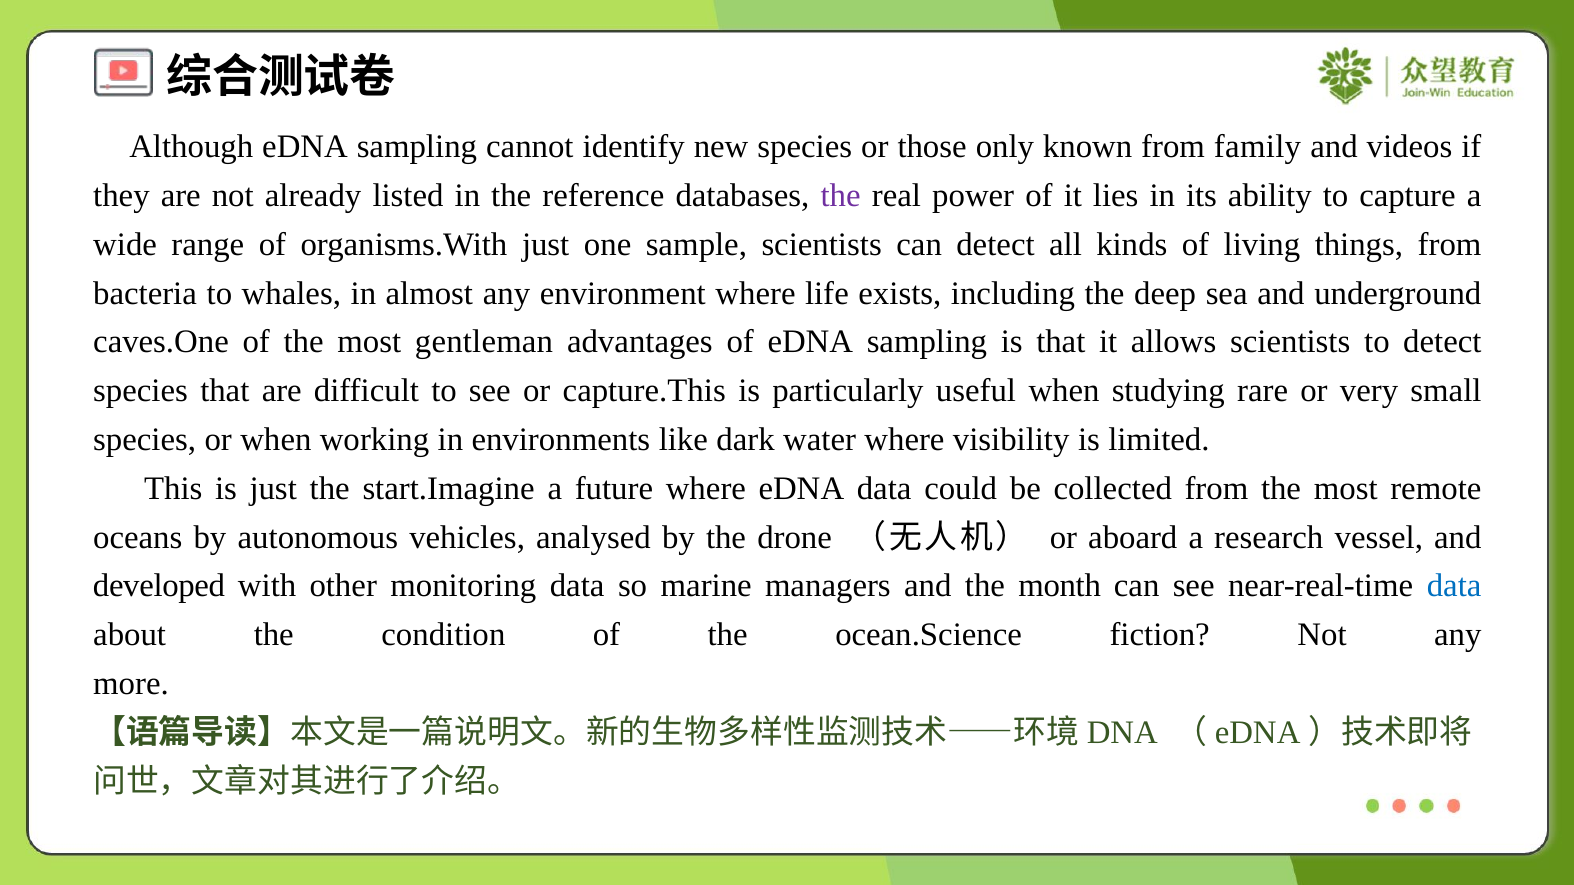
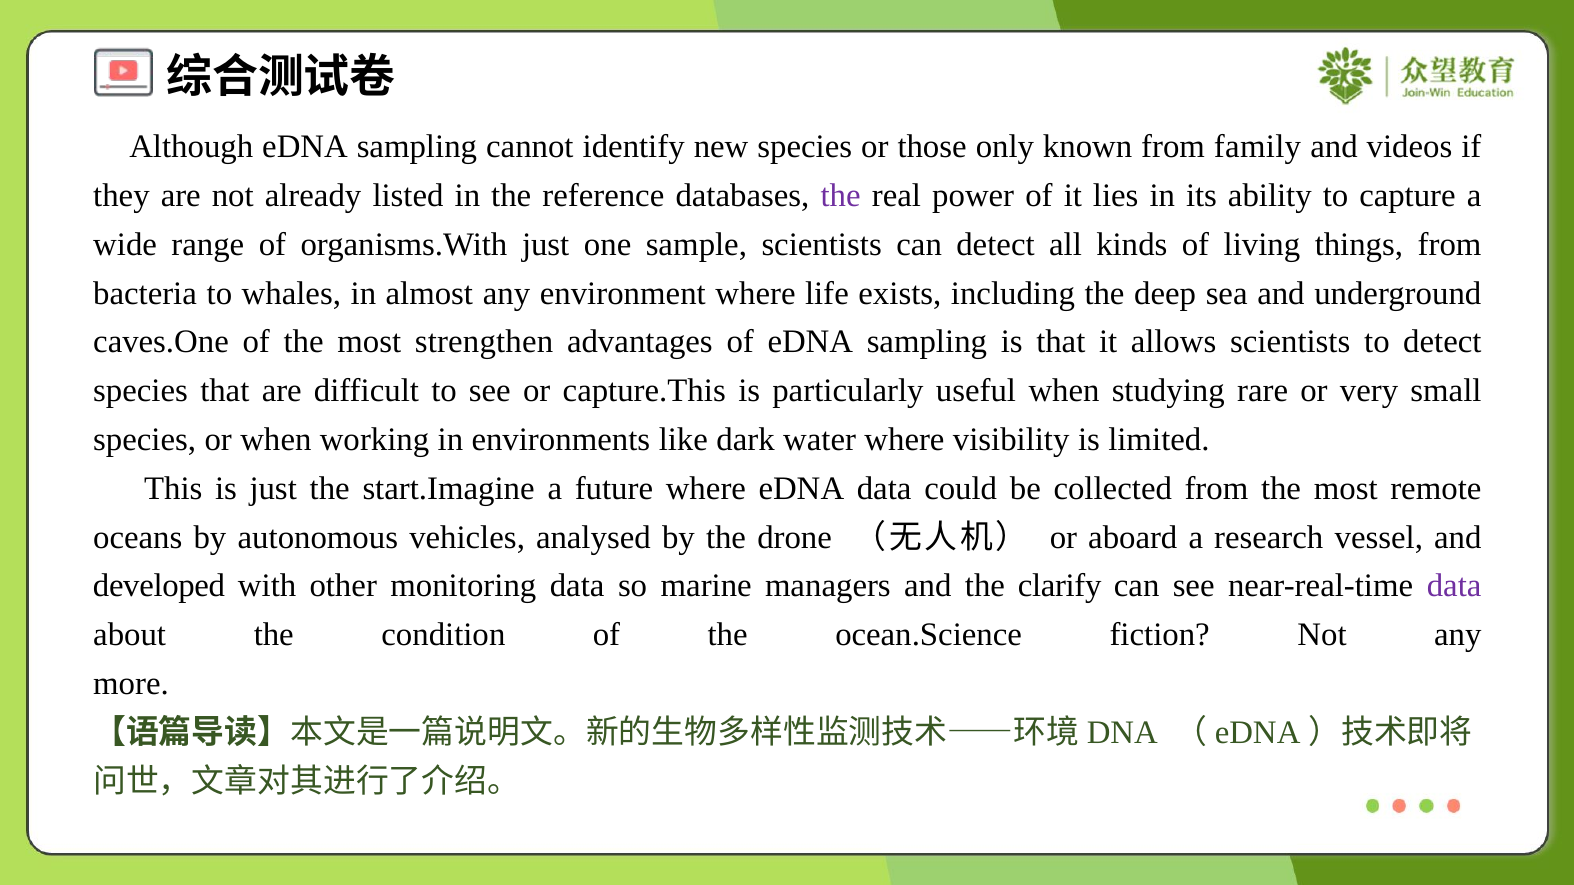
gentleman: gentleman -> strengthen
month: month -> clarify
data at (1454, 586) colour: blue -> purple
